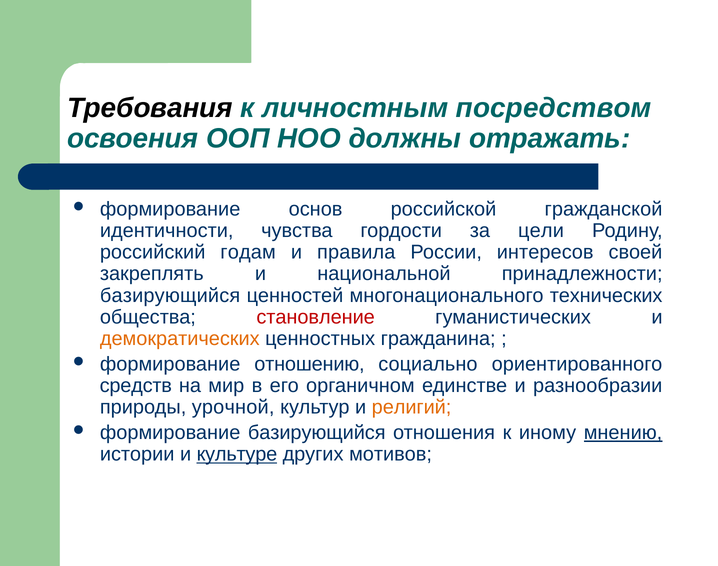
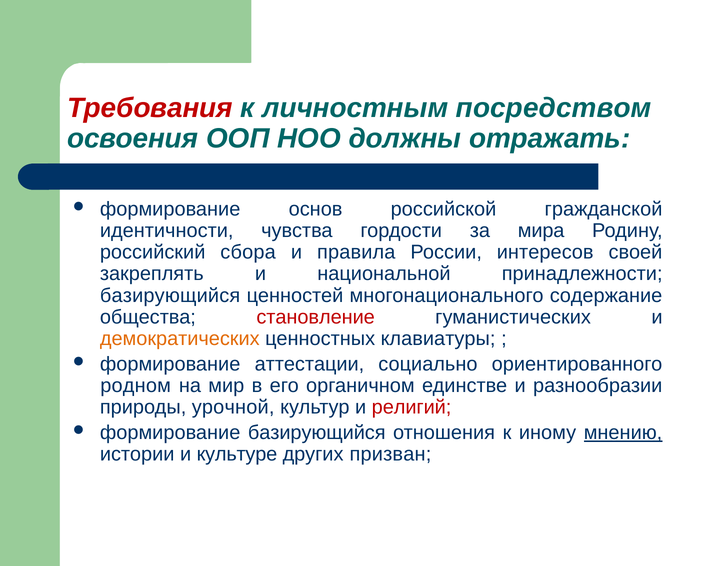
Требования colour: black -> red
цели: цели -> мира
годам: годам -> сбора
технических: технических -> содержание
гражданина: гражданина -> клавиатуры
отношению: отношению -> аттестации
средств: средств -> родном
религий colour: orange -> red
культуре underline: present -> none
мотивов: мотивов -> призван
